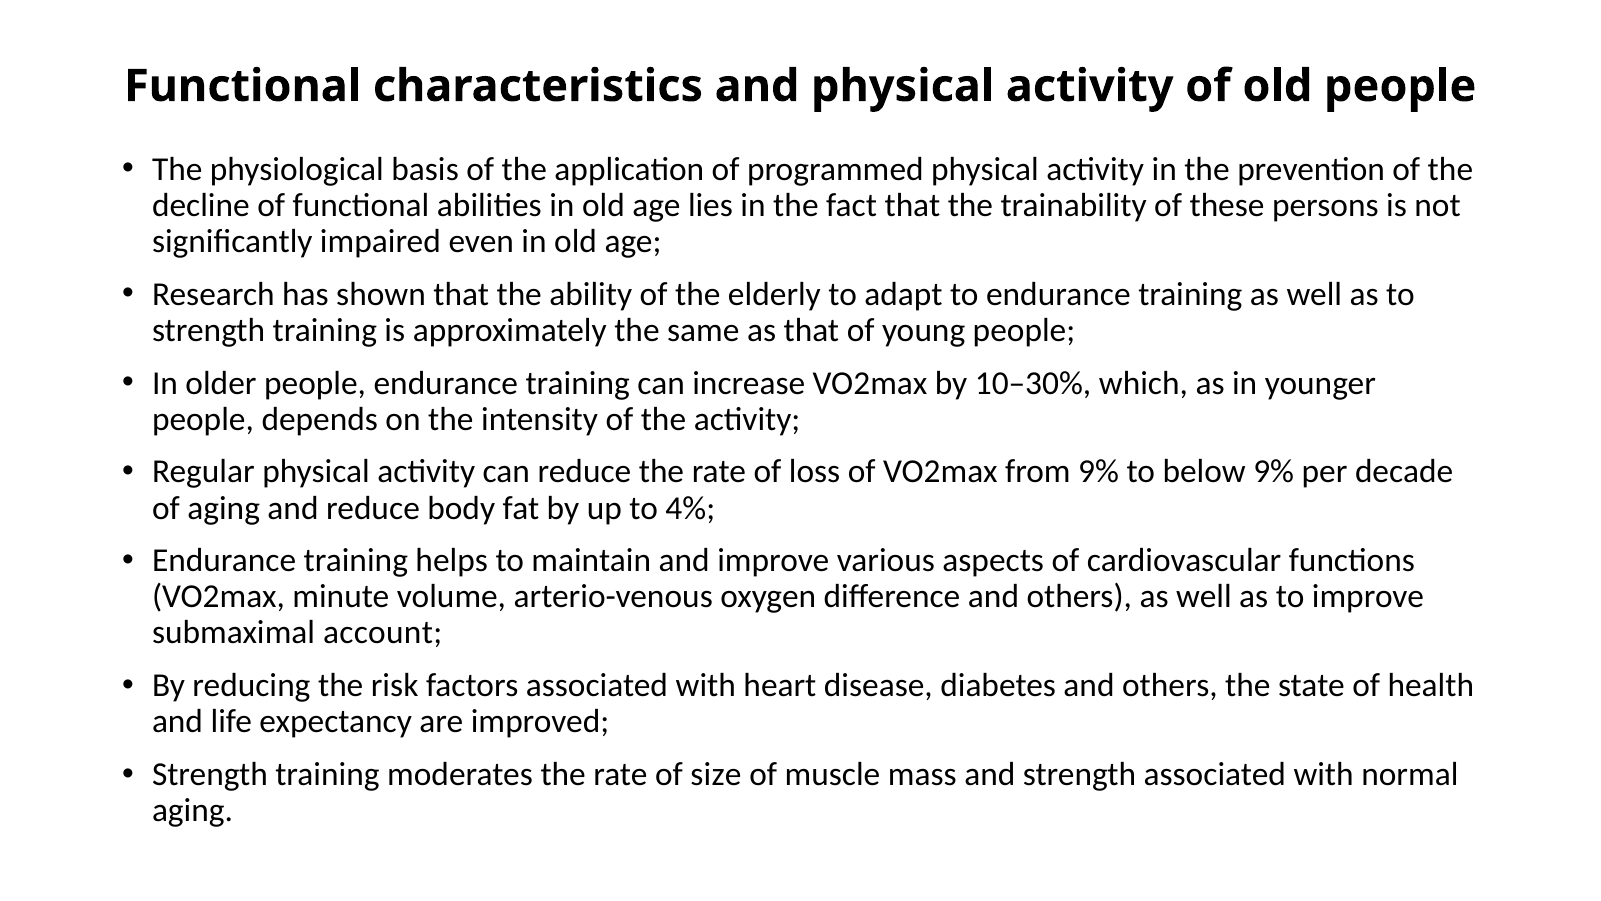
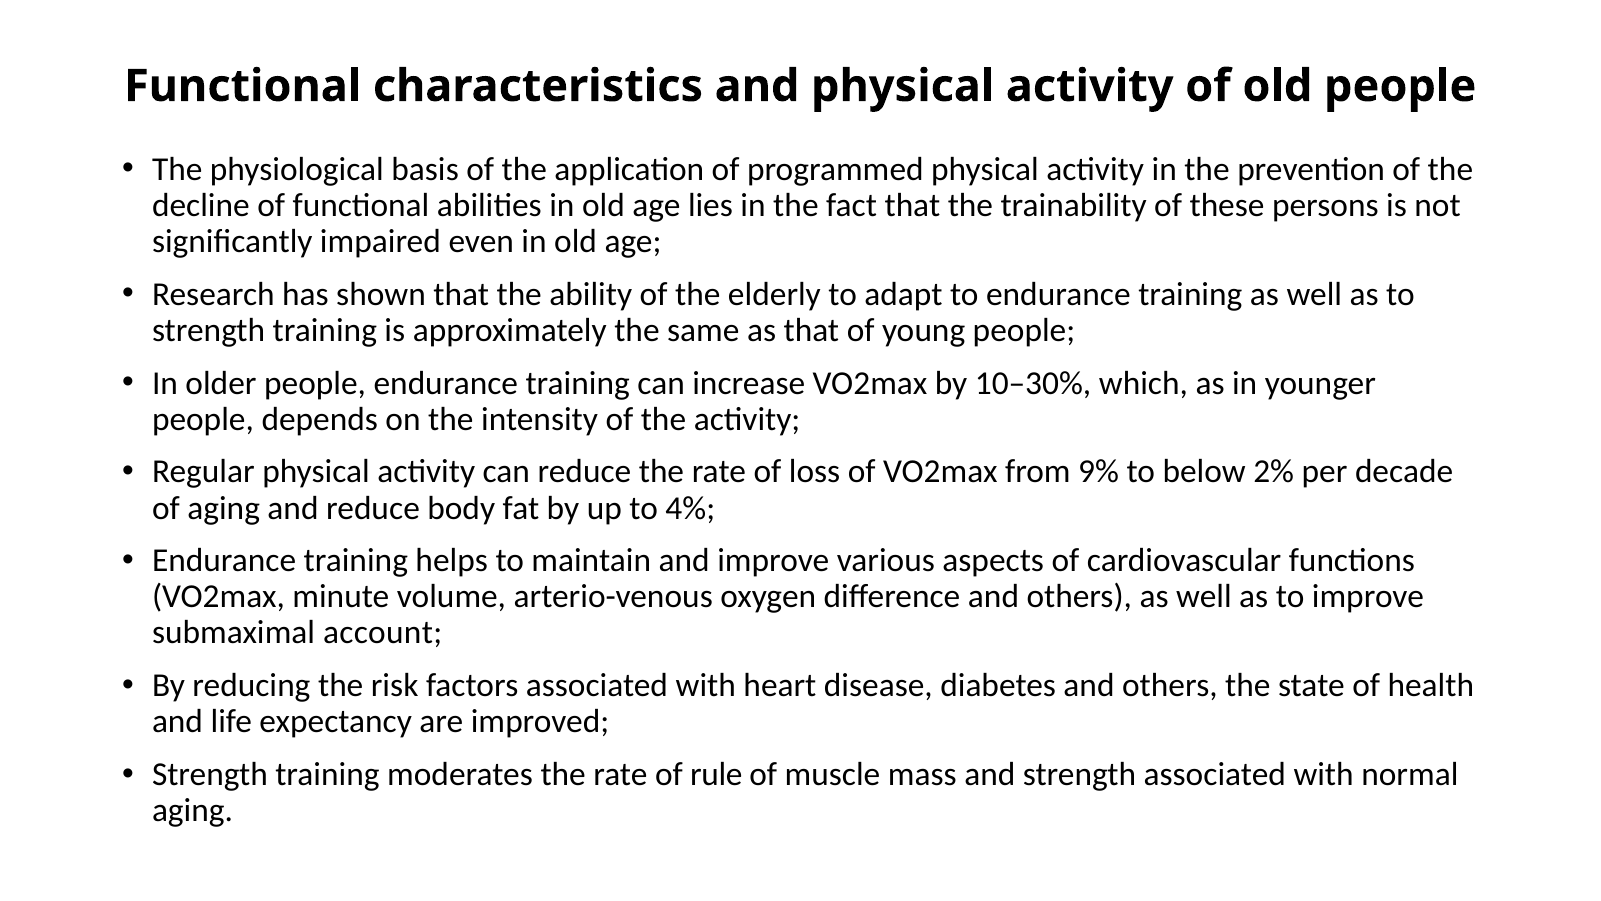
below 9%: 9% -> 2%
size: size -> rule
